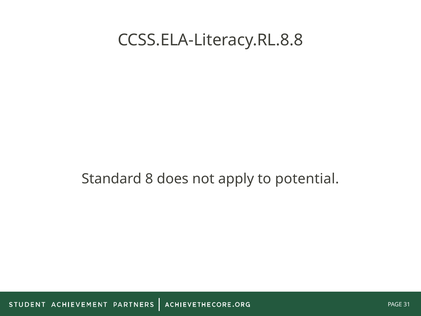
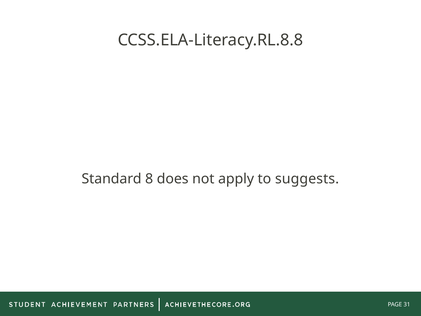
potential: potential -> suggests
